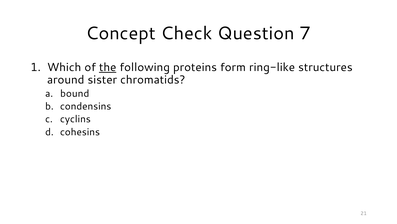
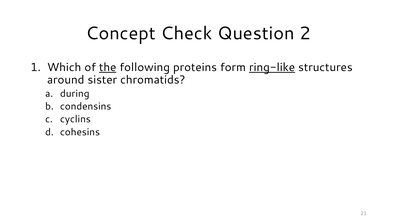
7: 7 -> 2
ring-like underline: none -> present
bound: bound -> during
